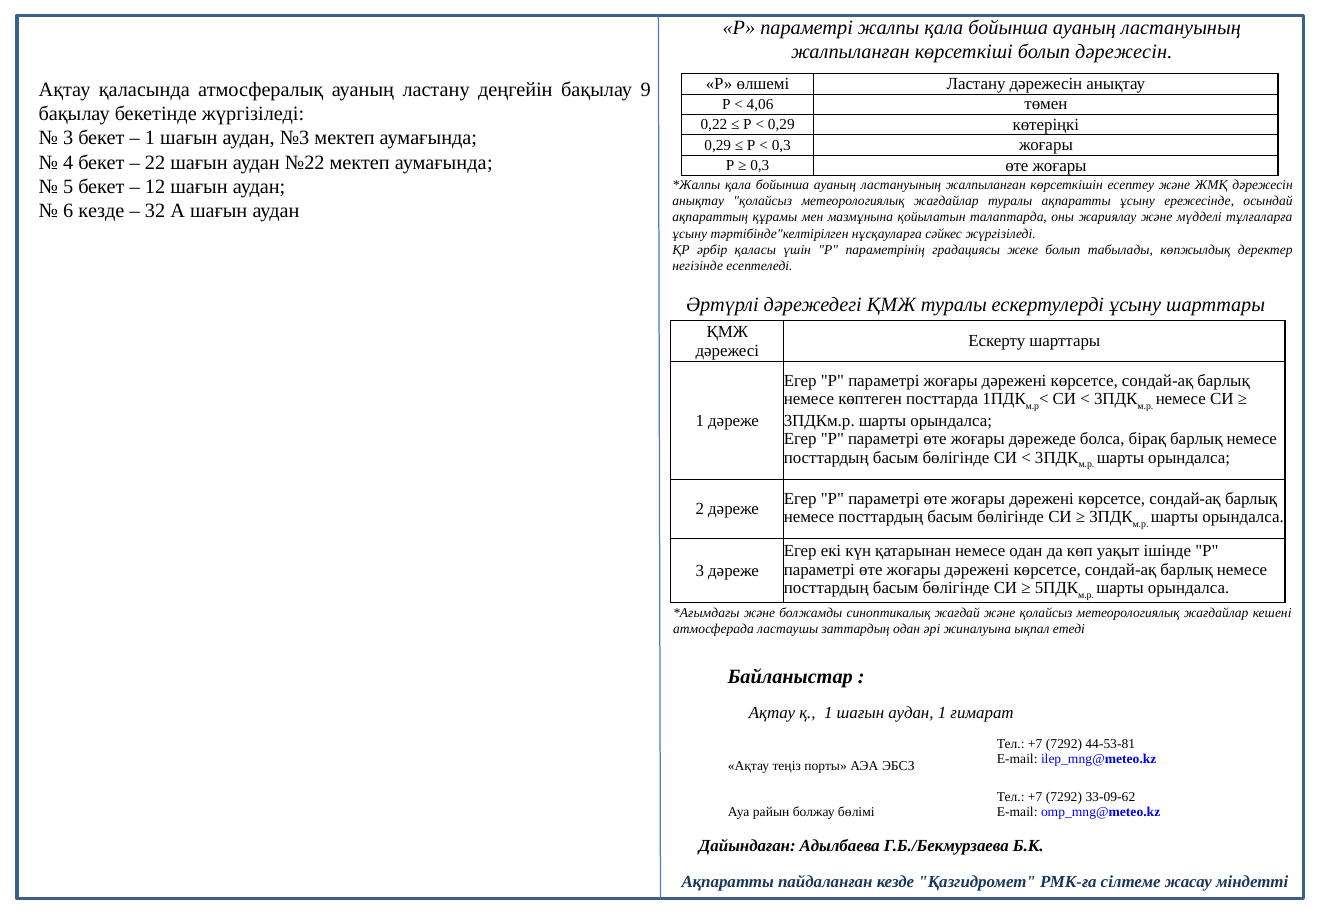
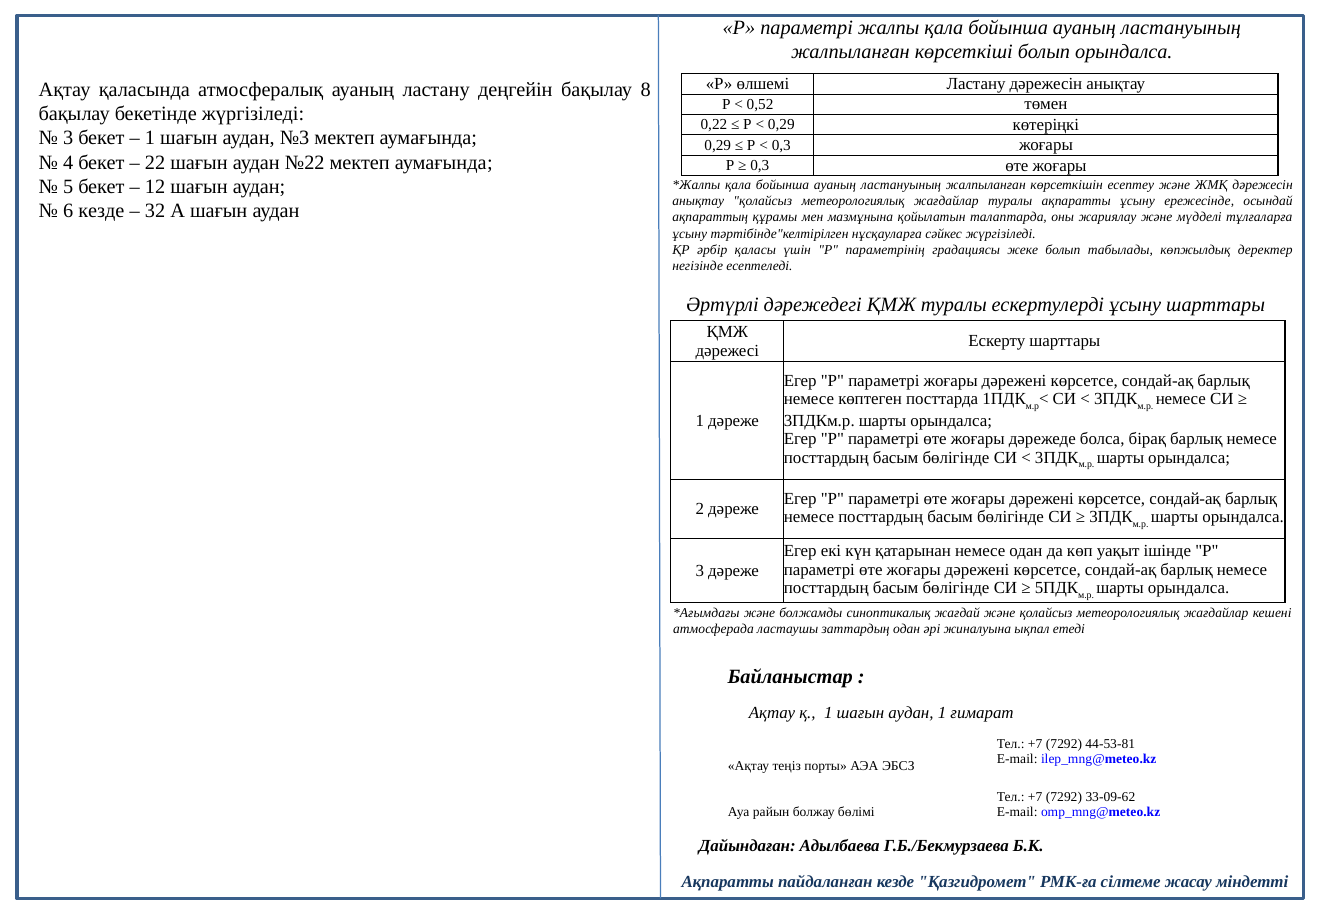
болып дәрежесін: дәрежесін -> орындалса
9: 9 -> 8
4,06: 4,06 -> 0,52
